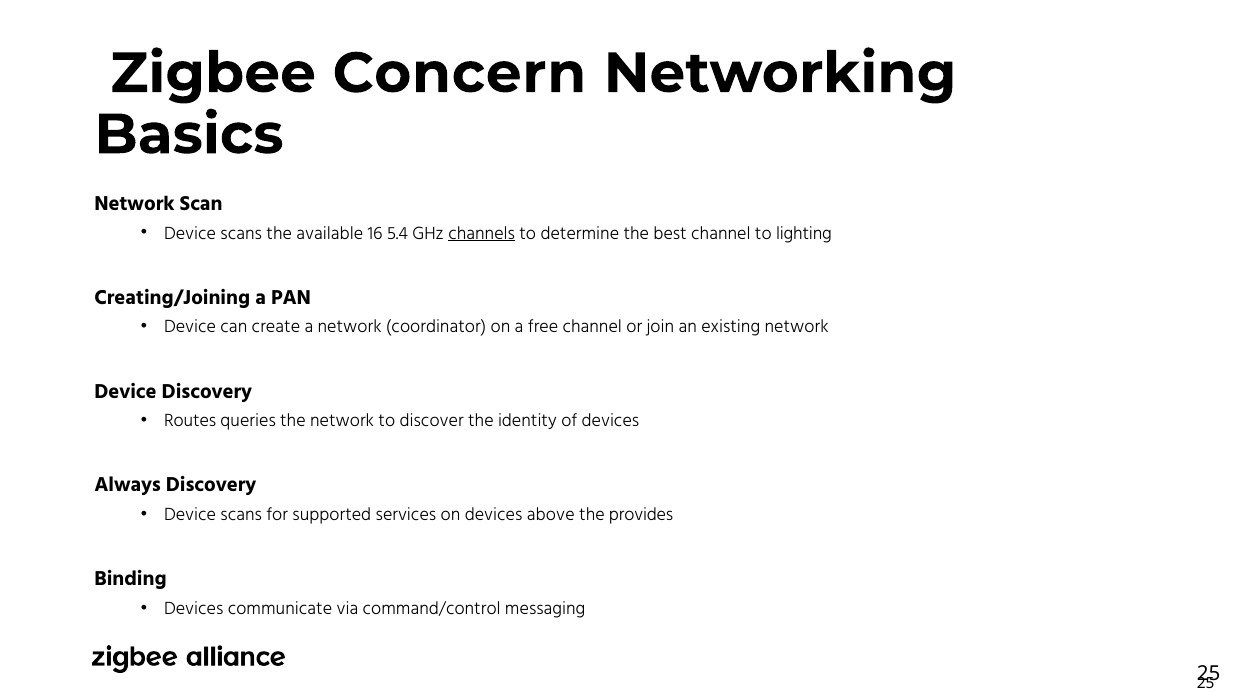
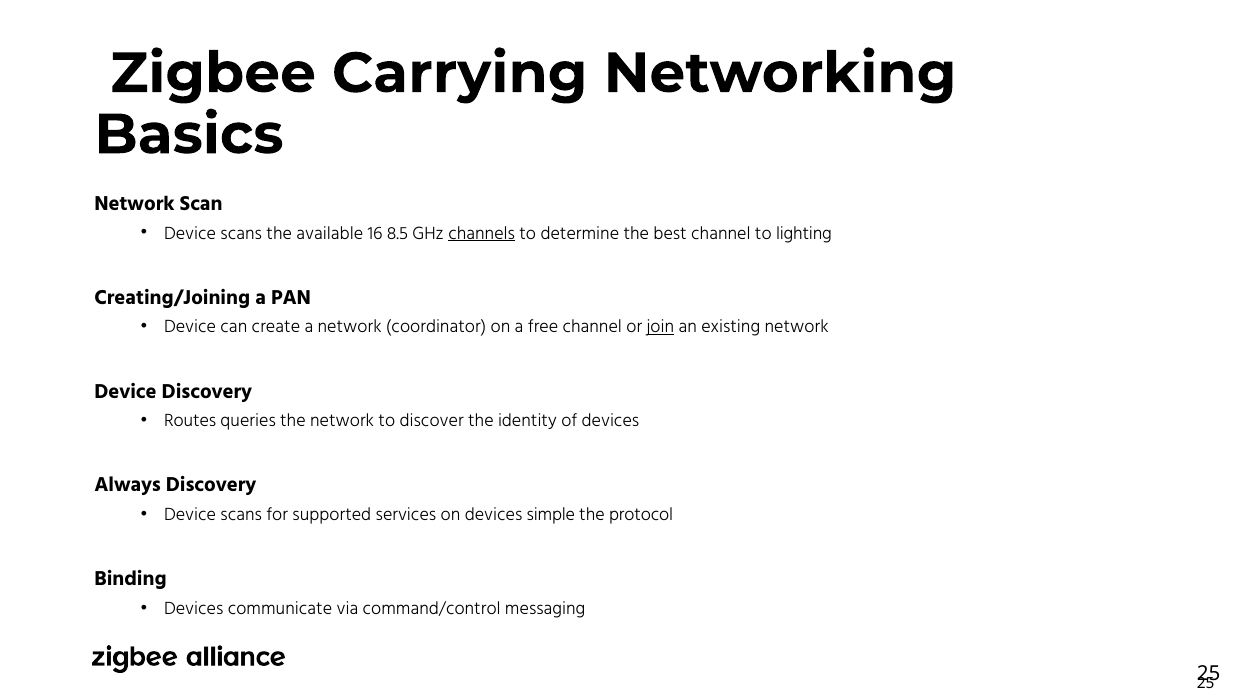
Concern: Concern -> Carrying
5.4: 5.4 -> 8.5
join underline: none -> present
above: above -> simple
provides: provides -> protocol
